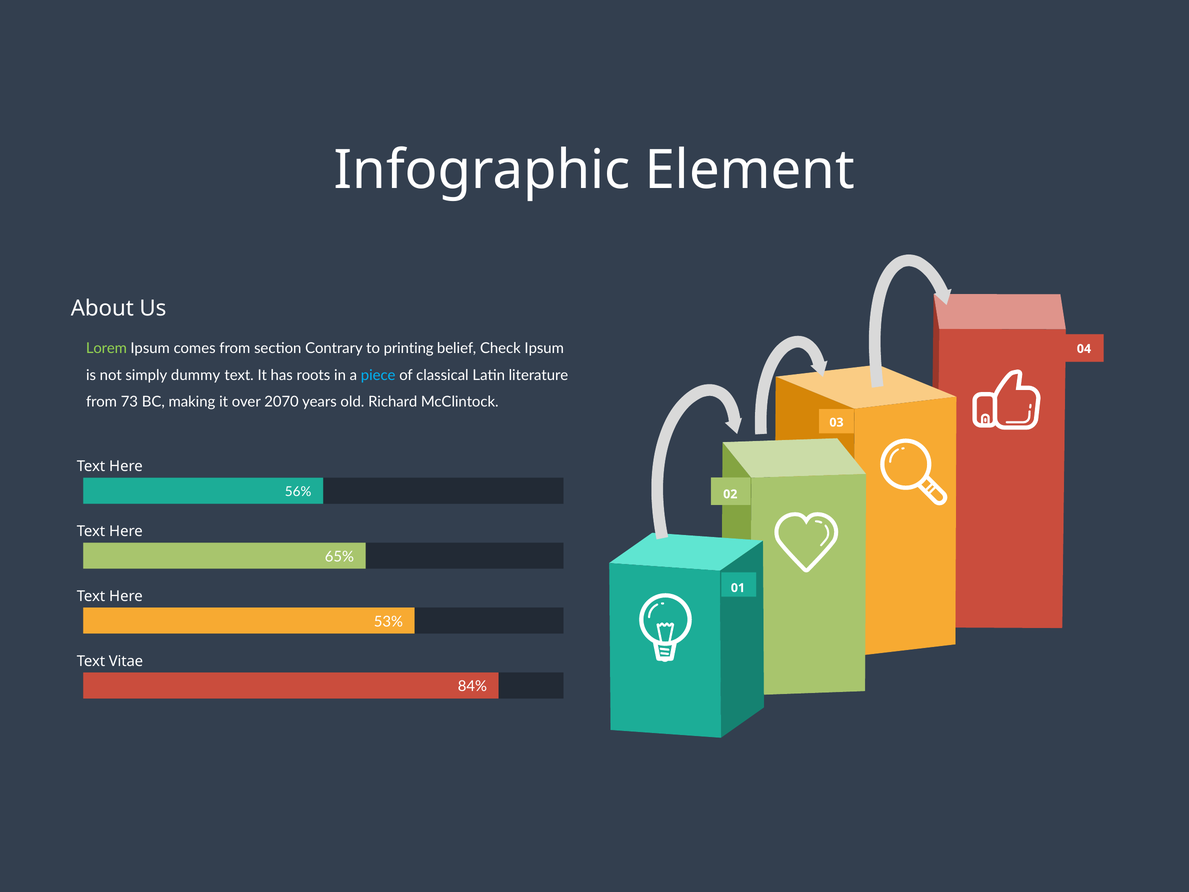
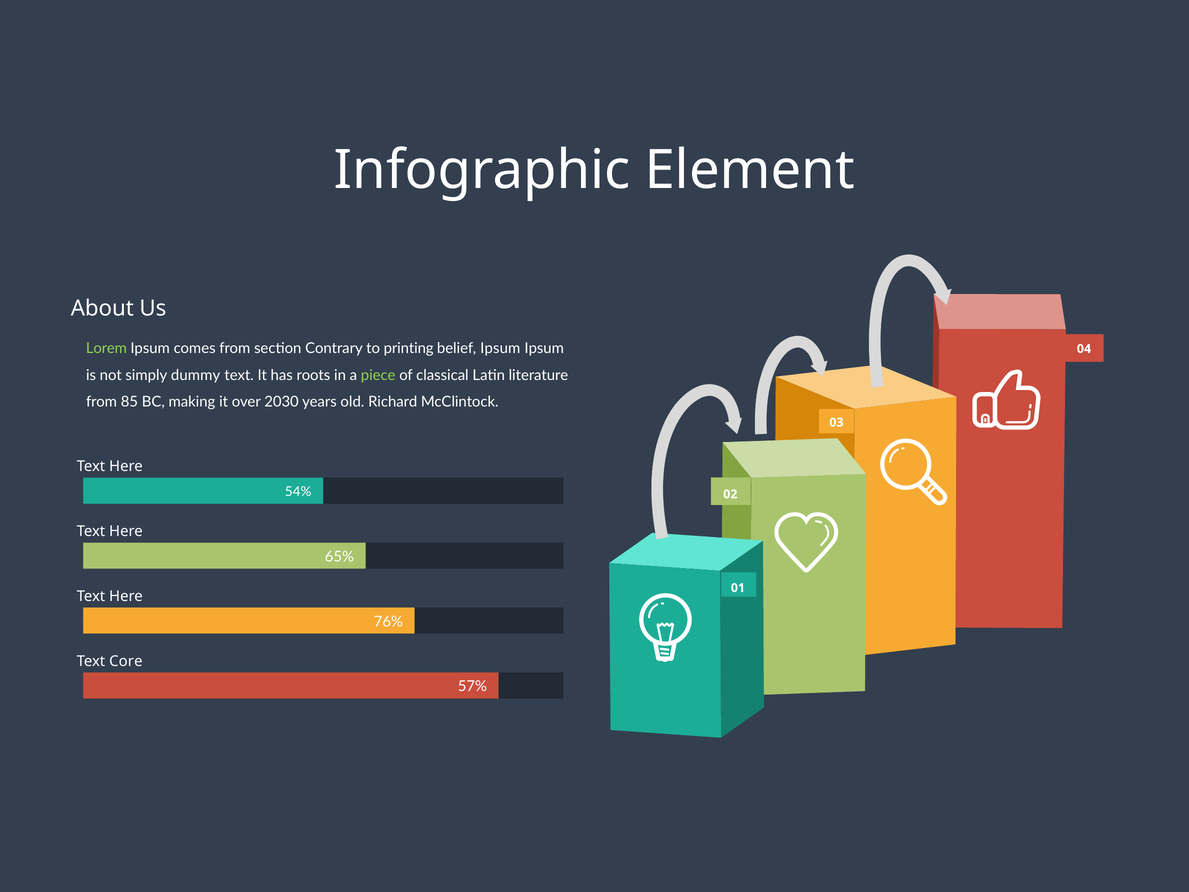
belief Check: Check -> Ipsum
piece colour: light blue -> light green
73: 73 -> 85
2070: 2070 -> 2030
56%: 56% -> 54%
53%: 53% -> 76%
Vitae: Vitae -> Core
84%: 84% -> 57%
